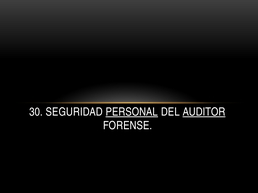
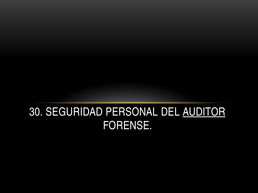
PERSONAL underline: present -> none
